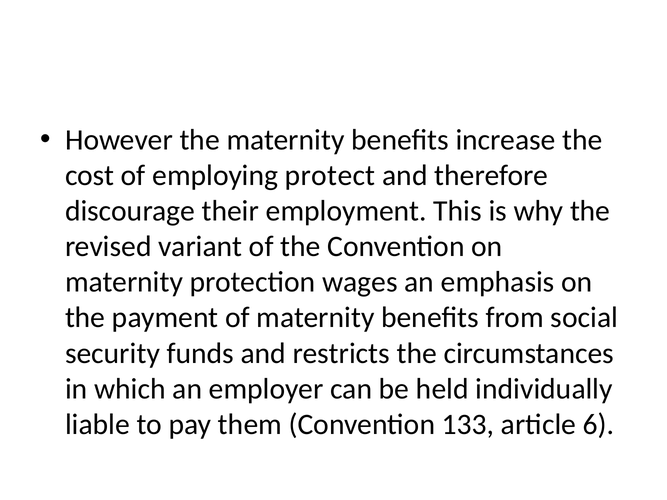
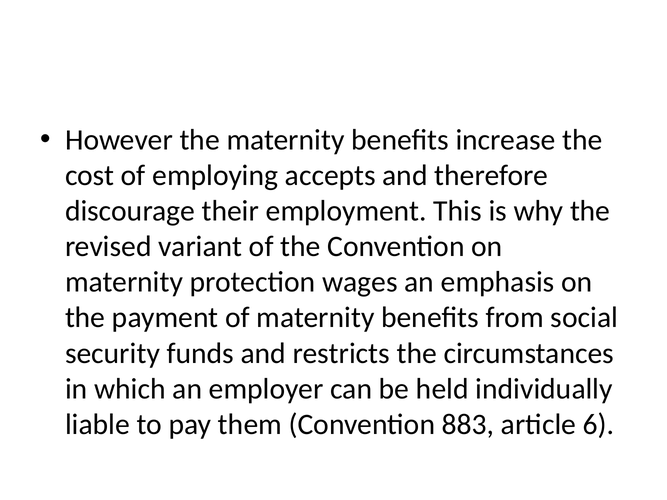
protect: protect -> accepts
133: 133 -> 883
